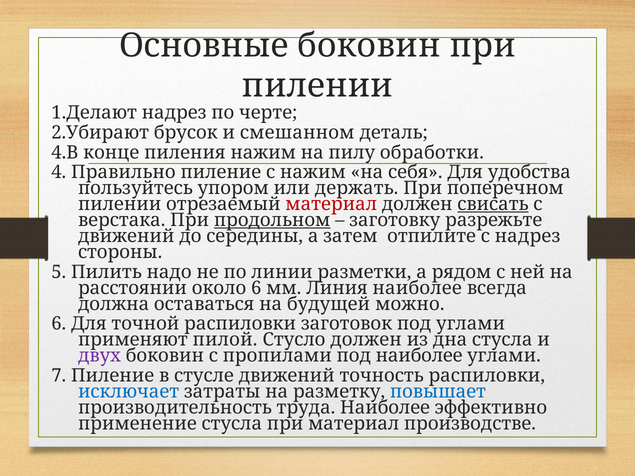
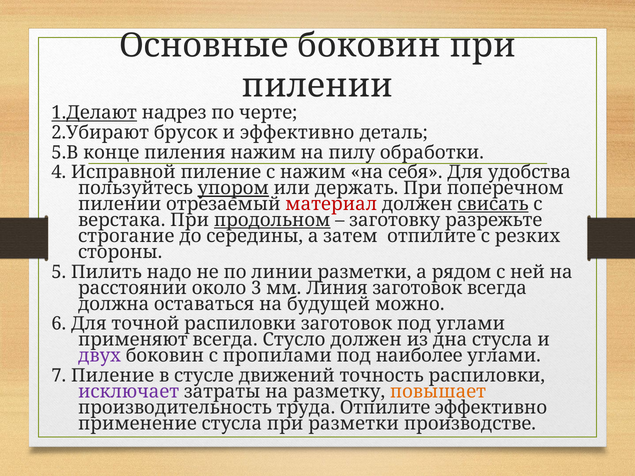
1.Делают underline: none -> present
и смешанном: смешанном -> эффективно
4.В: 4.В -> 5.В
Правильно: Правильно -> Исправной
упором underline: none -> present
движений at (126, 236): движений -> строгание
с надрез: надрез -> резких
около 6: 6 -> 3
Линия наиболее: наиболее -> заготовок
применяют пилой: пилой -> всегда
исключает colour: blue -> purple
повышает colour: blue -> orange
труда Наиболее: Наиболее -> Отпилите
при материал: материал -> разметки
